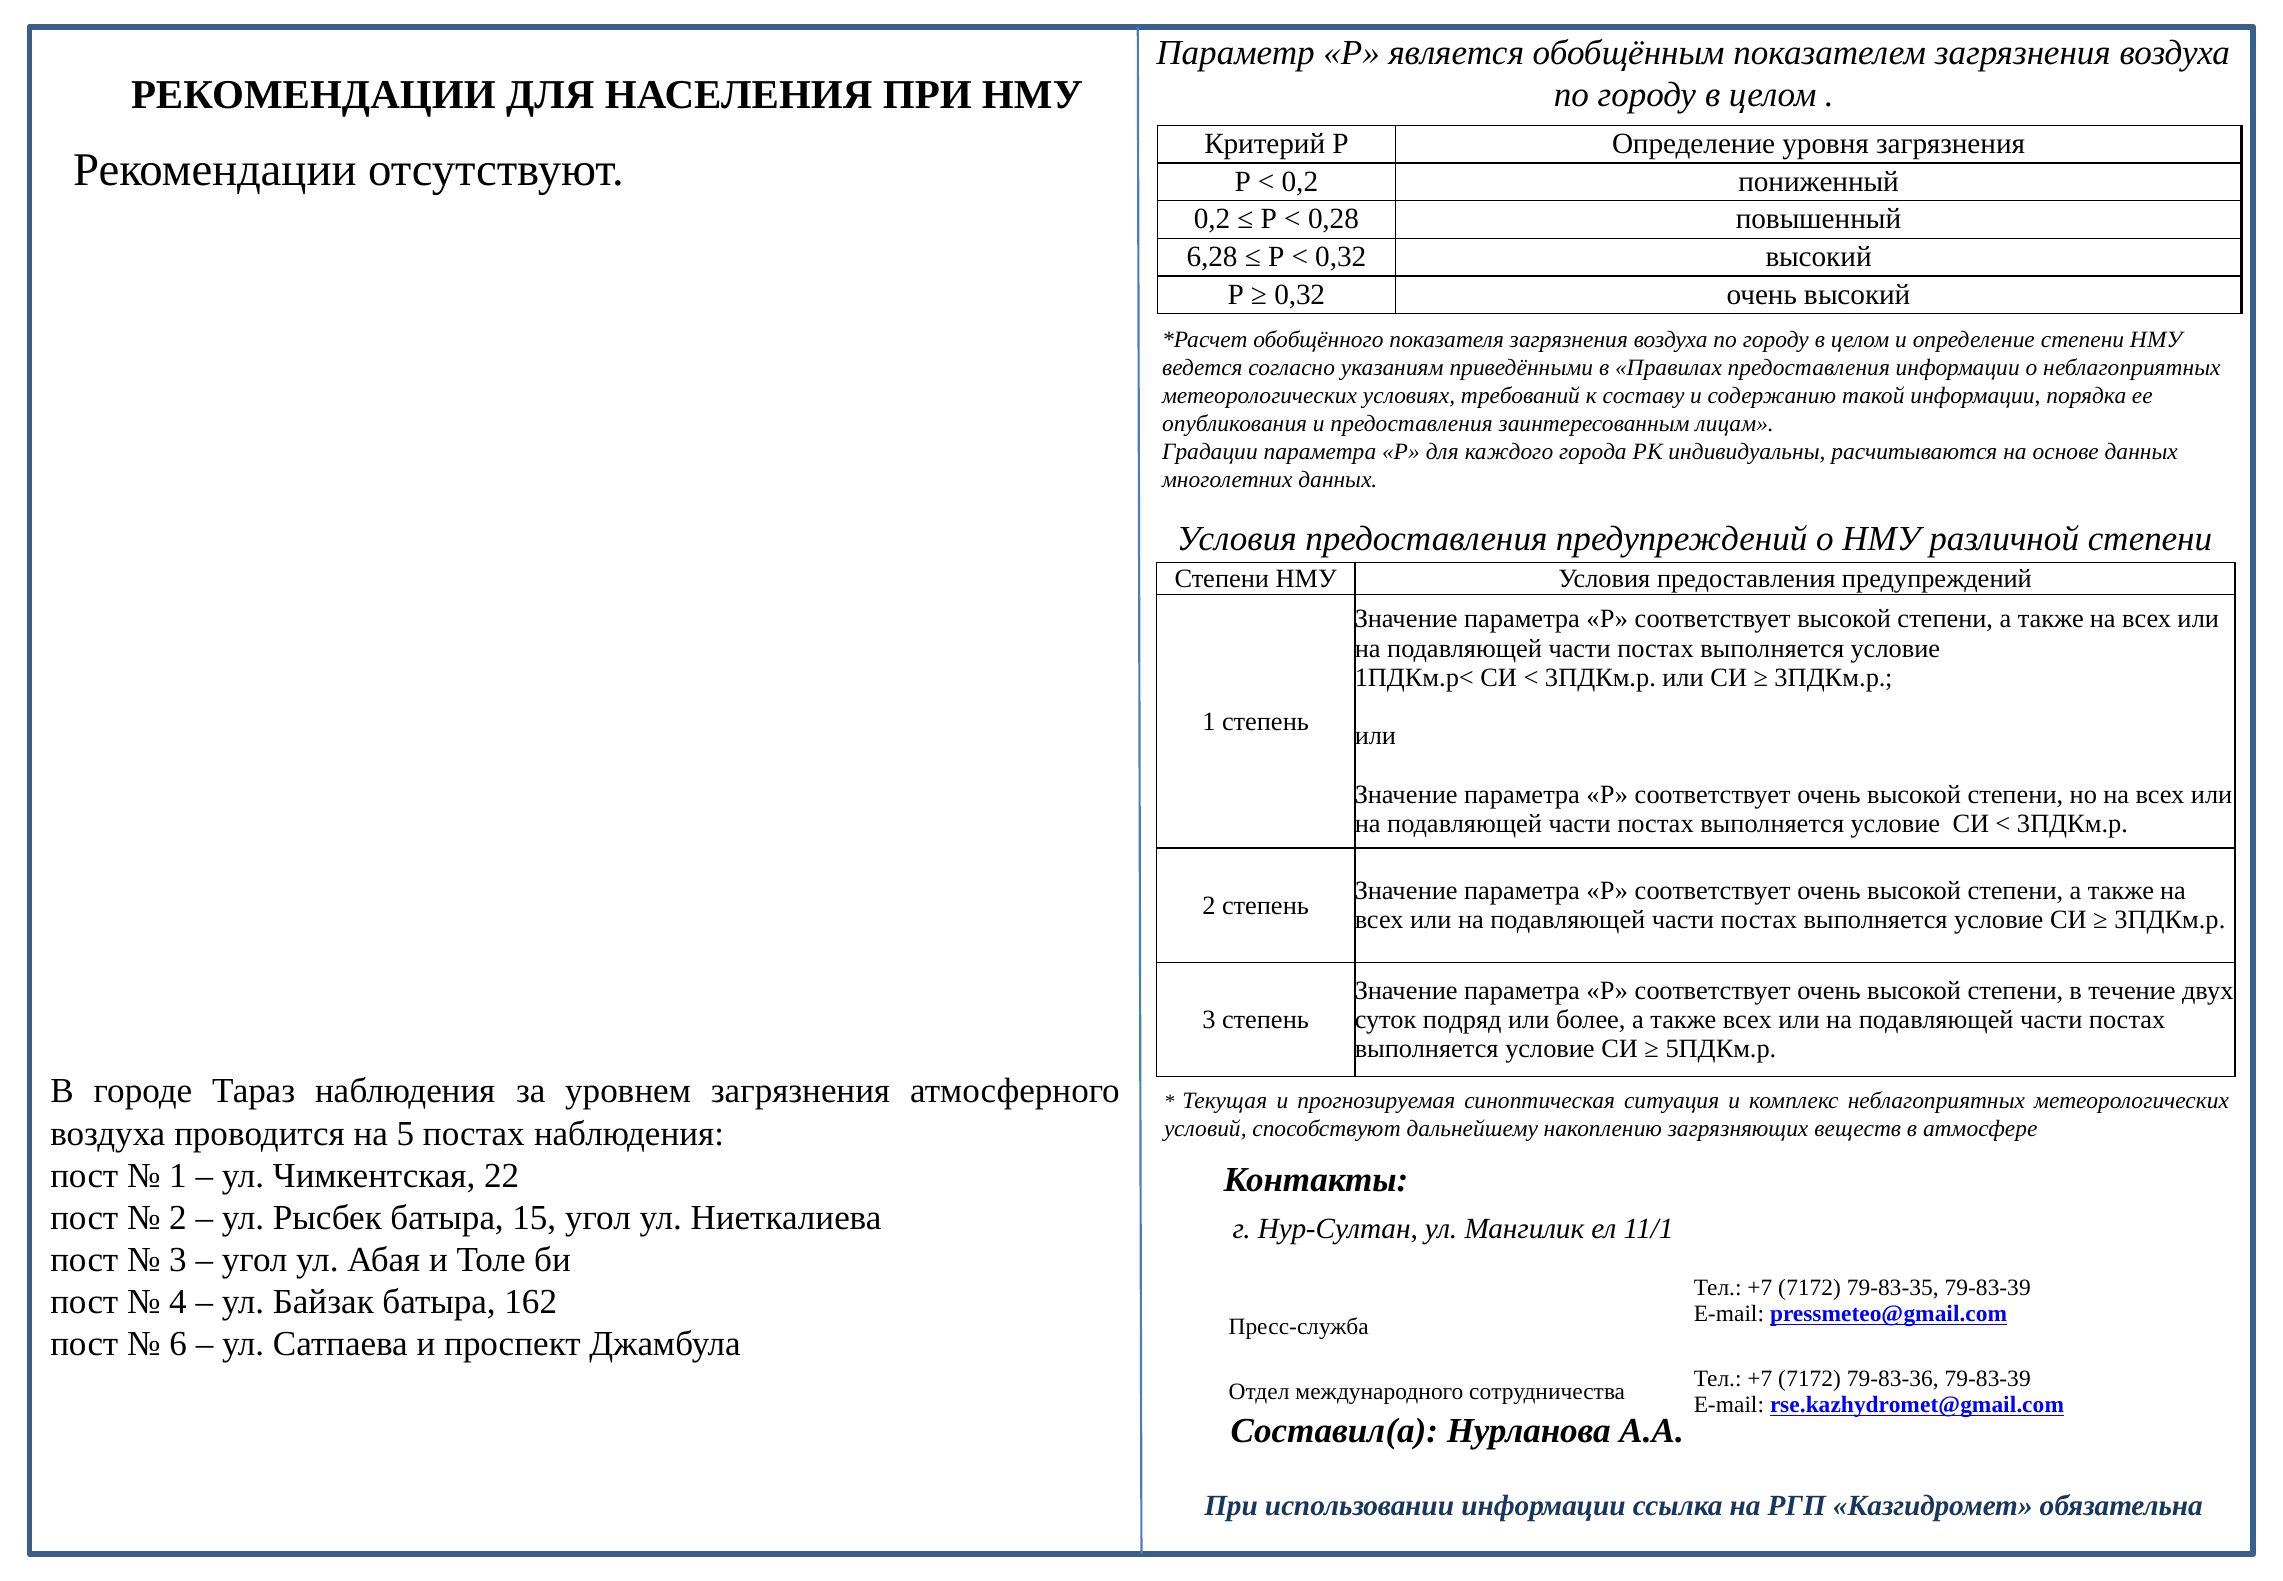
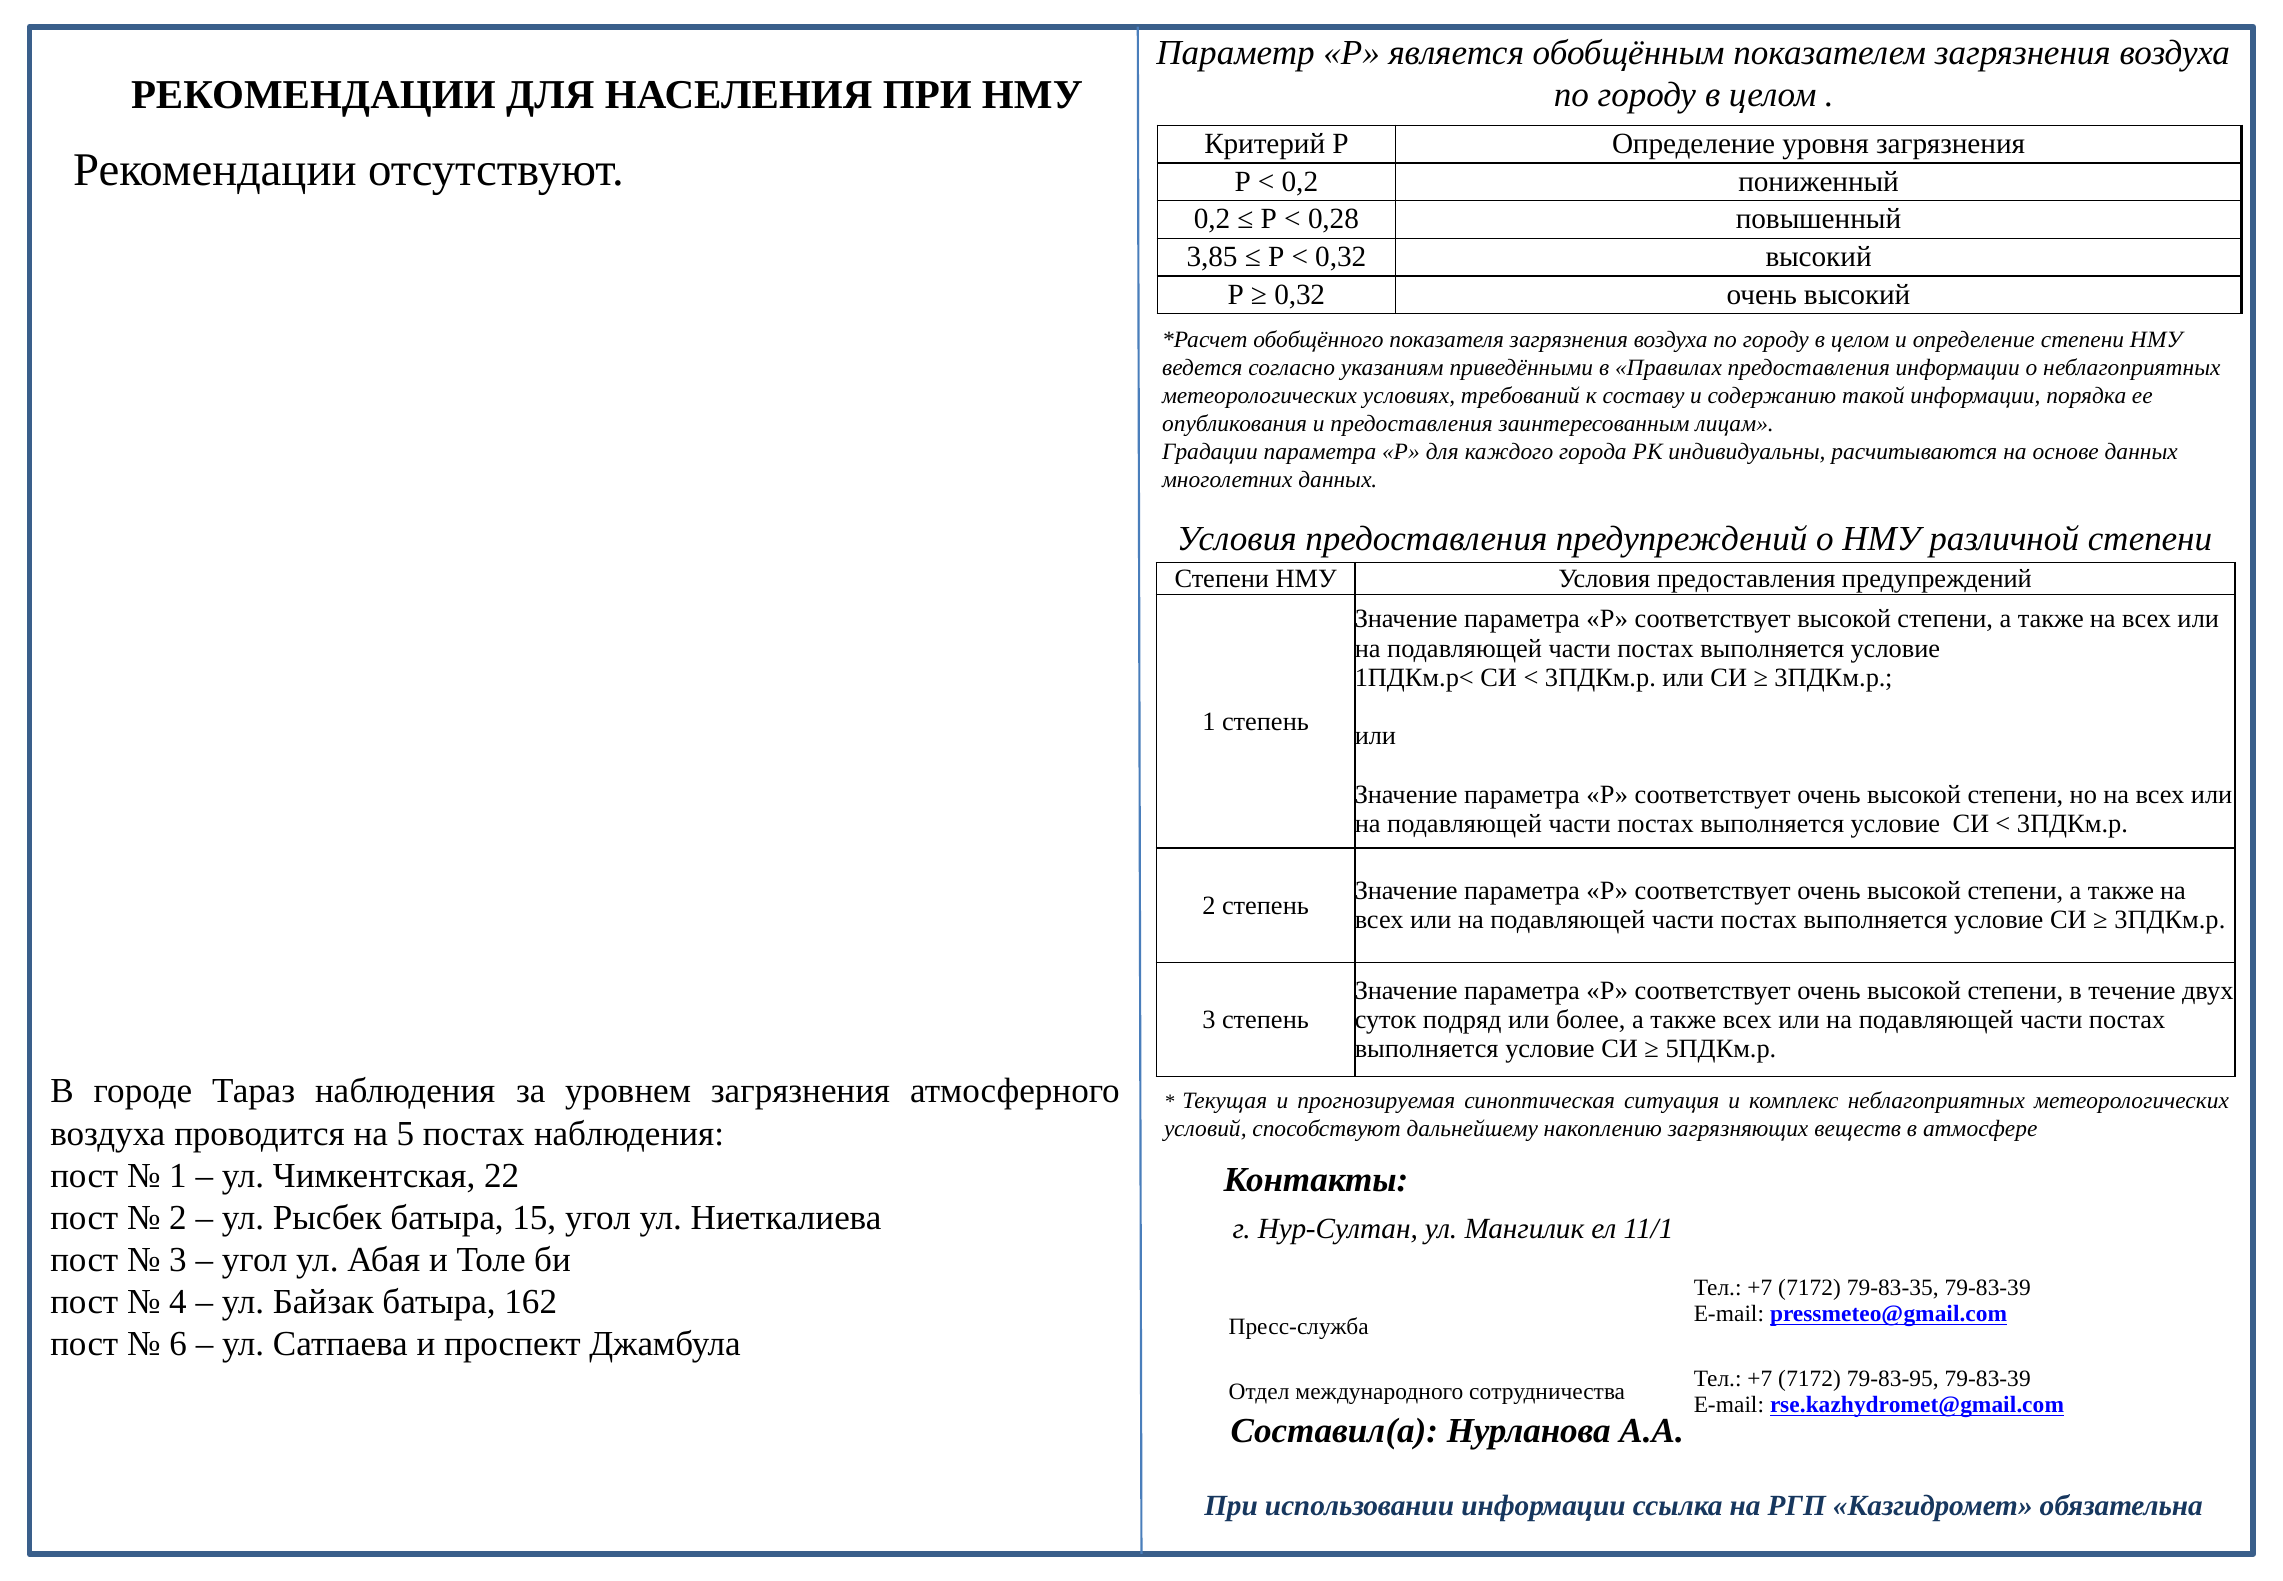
6,28: 6,28 -> 3,85
79-83-36: 79-83-36 -> 79-83-95
